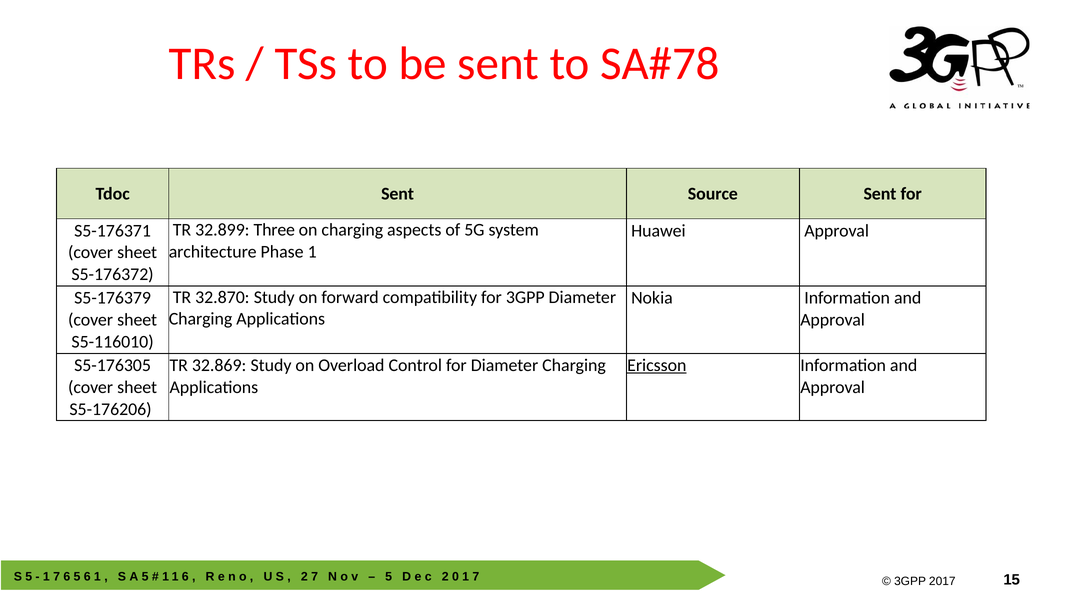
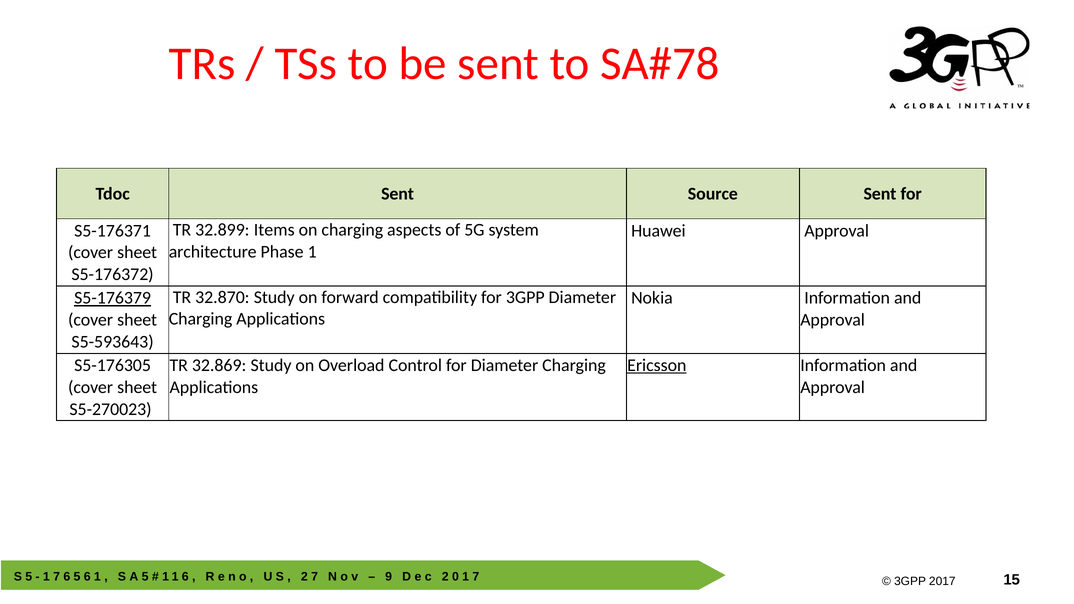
Three: Three -> Items
S5-176379 underline: none -> present
S5-116010: S5-116010 -> S5-593643
S5-176206: S5-176206 -> S5-270023
5 at (389, 577): 5 -> 9
